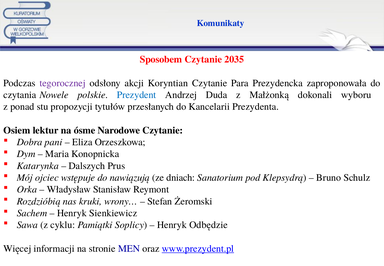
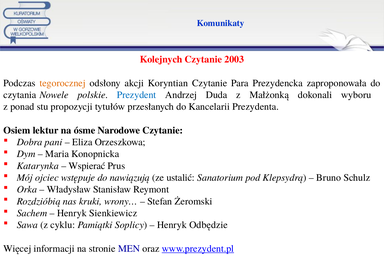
Sposobem: Sposobem -> Kolejnych
2035: 2035 -> 2003
tegorocznej colour: purple -> orange
Dalszych: Dalszych -> Wspierać
dniach: dniach -> ustalić
